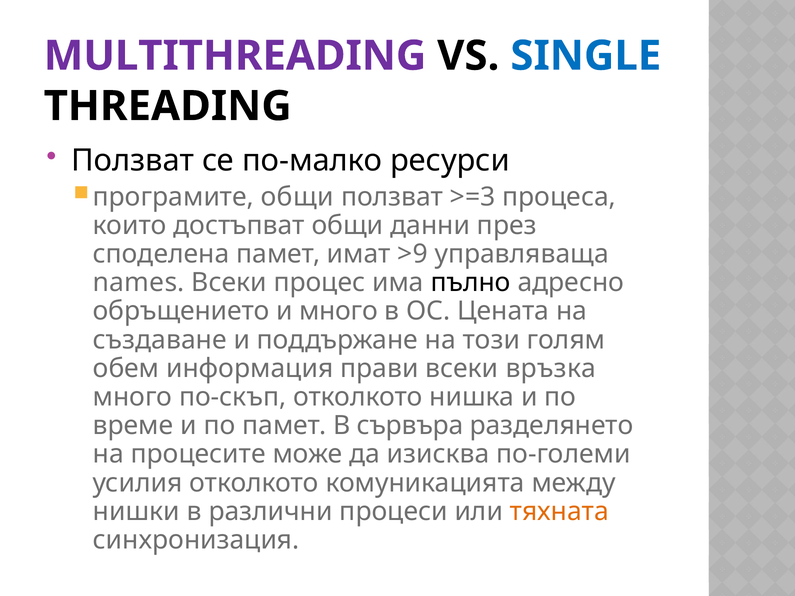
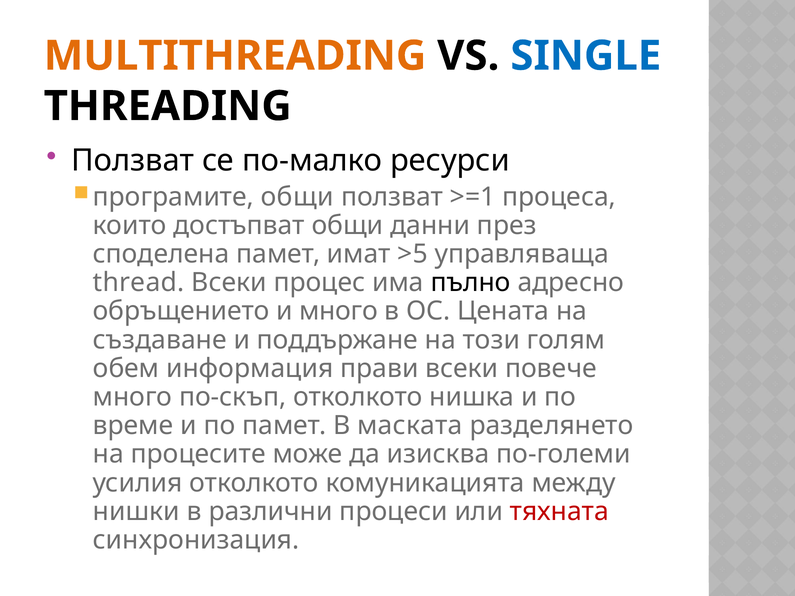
MULTITHREADING colour: purple -> orange
>=3: >=3 -> >=1
>9: >9 -> >5
names: names -> thread
връзка: връзка -> повече
сървъра: сървъра -> маската
тяхната colour: orange -> red
